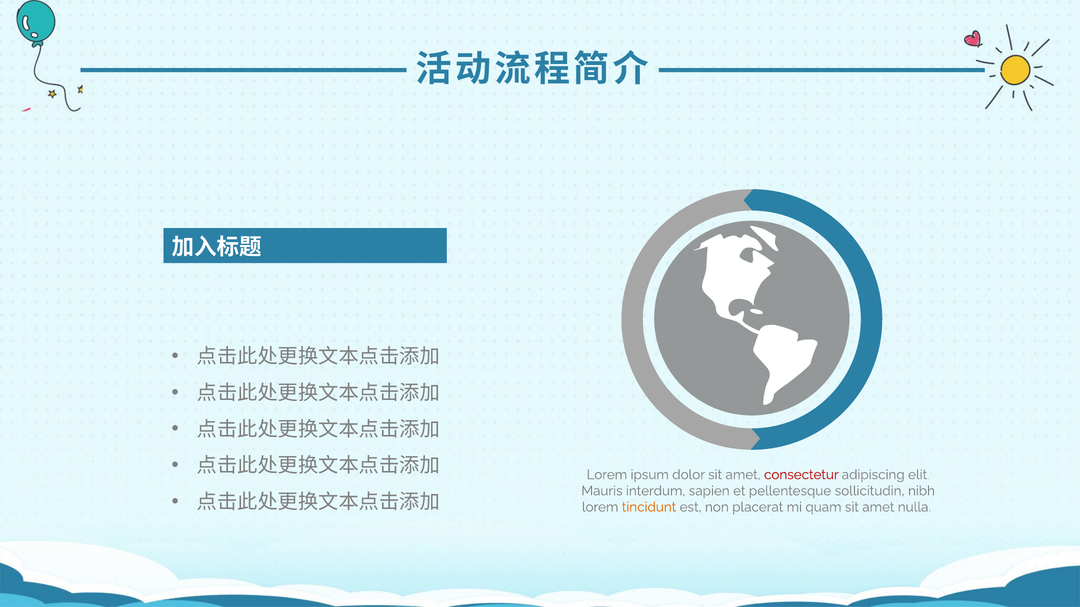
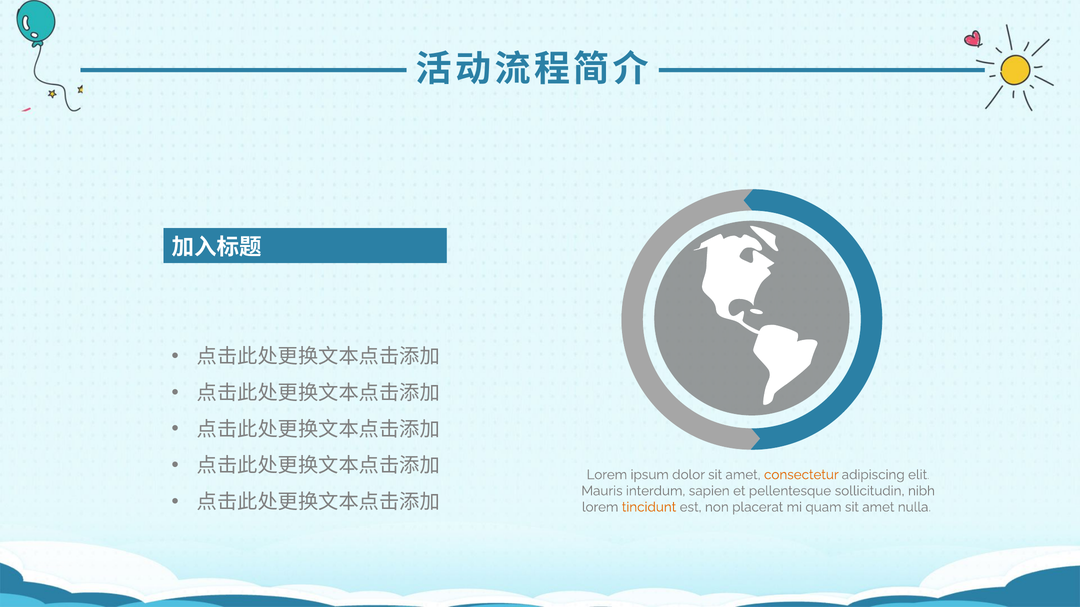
consectetur colour: red -> orange
